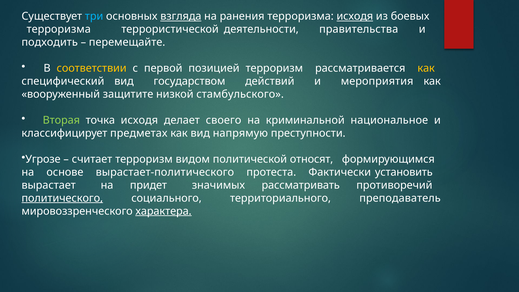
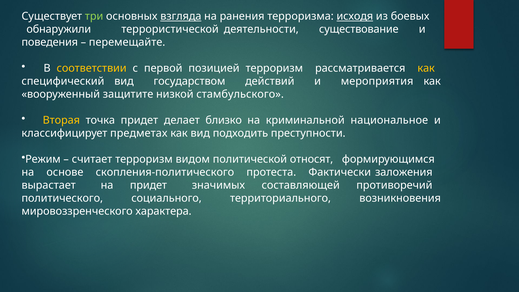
три colour: light blue -> light green
терроризма at (59, 29): терроризма -> обнаружили
правительства: правительства -> существование
подходить: подходить -> поведения
Вторая colour: light green -> yellow
точка исходя: исходя -> придет
своего: своего -> близко
напрямую: напрямую -> подходить
Угрозе: Угрозе -> Режим
вырастает-политического: вырастает-политического -> скопления-политического
установить: установить -> заложения
рассматривать: рассматривать -> составляющей
политического underline: present -> none
преподаватель: преподаватель -> возникновения
характера underline: present -> none
